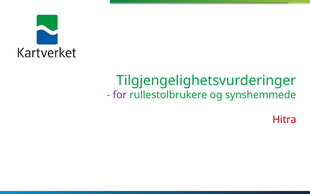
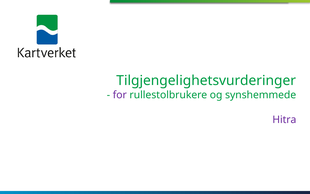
Hitra colour: red -> purple
